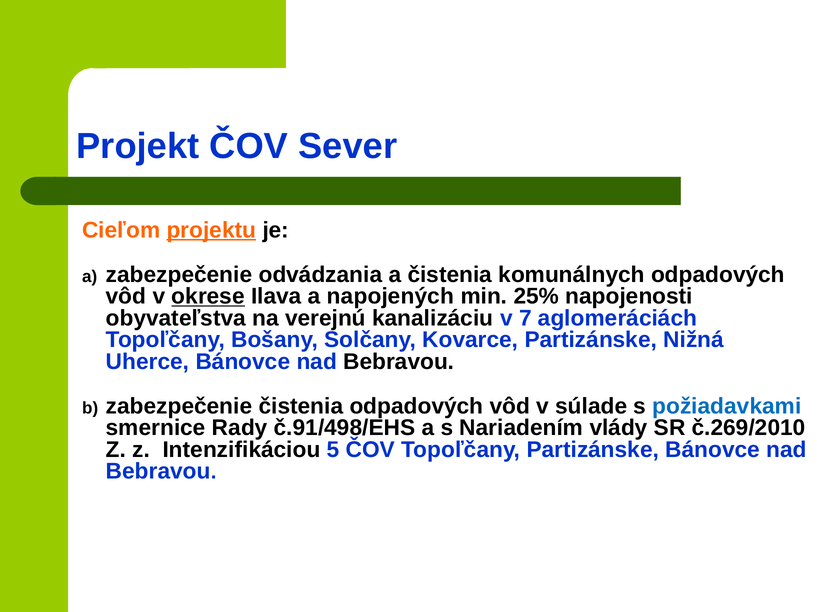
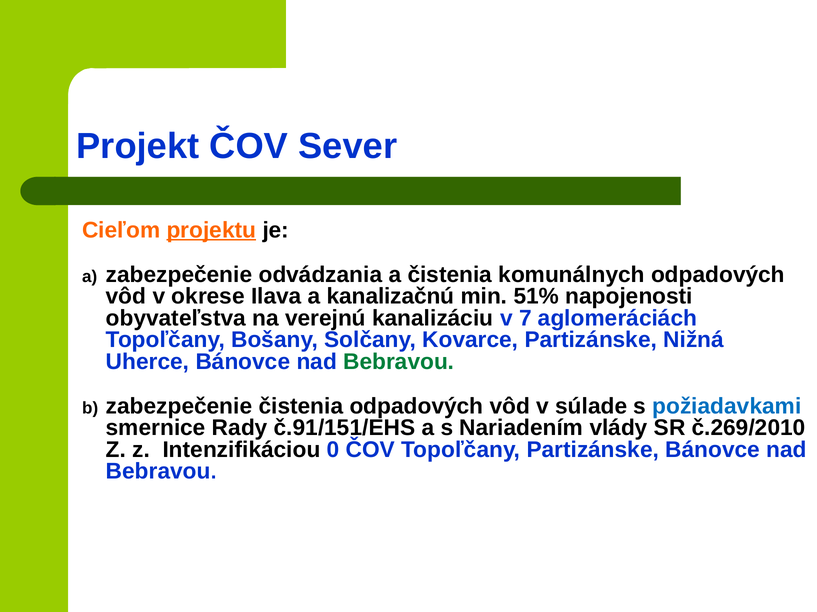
okrese underline: present -> none
napojených: napojených -> kanalizačnú
25%: 25% -> 51%
Bebravou at (399, 362) colour: black -> green
č.91/498/EHS: č.91/498/EHS -> č.91/151/EHS
5: 5 -> 0
